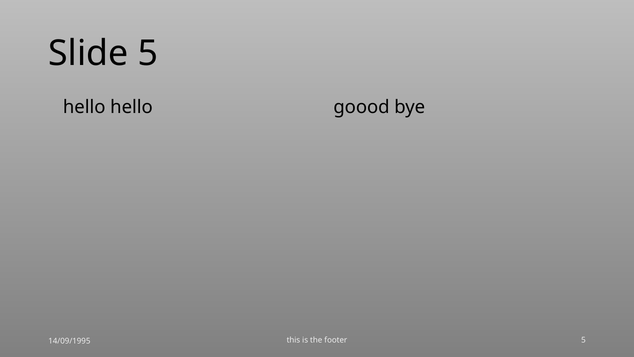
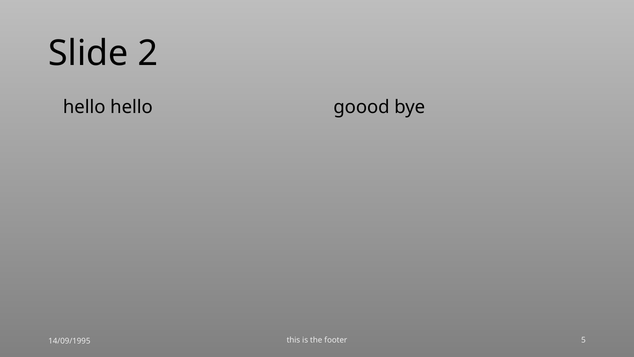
Slide 5: 5 -> 2
